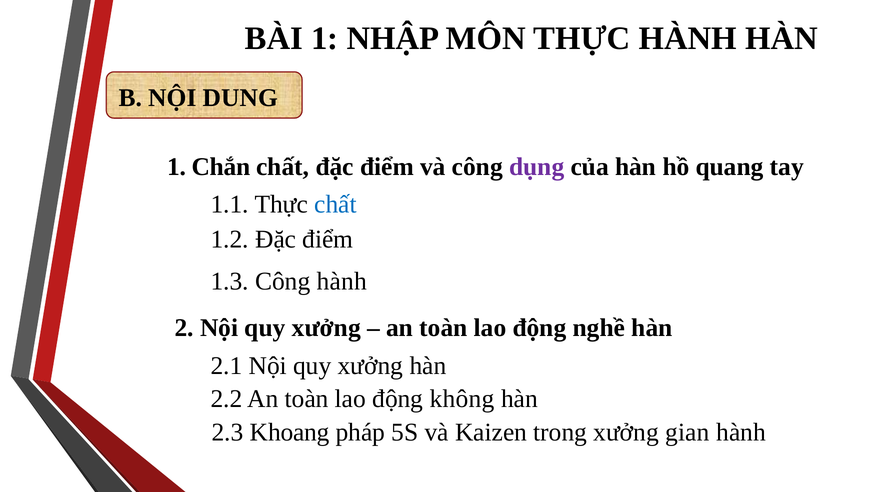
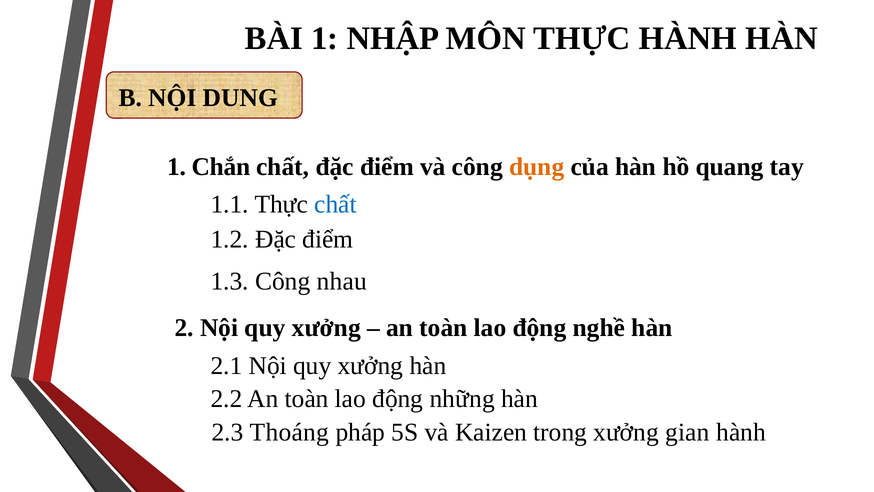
dụng colour: purple -> orange
Công hành: hành -> nhau
không: không -> những
Khoang: Khoang -> Thoáng
